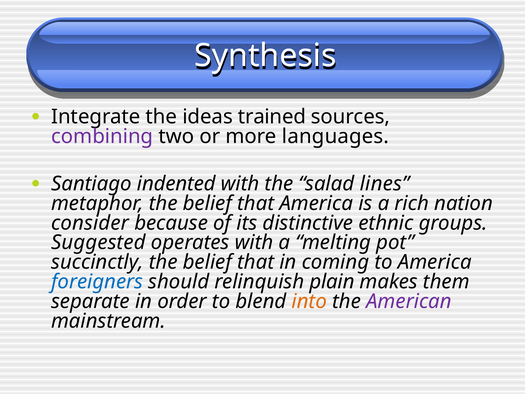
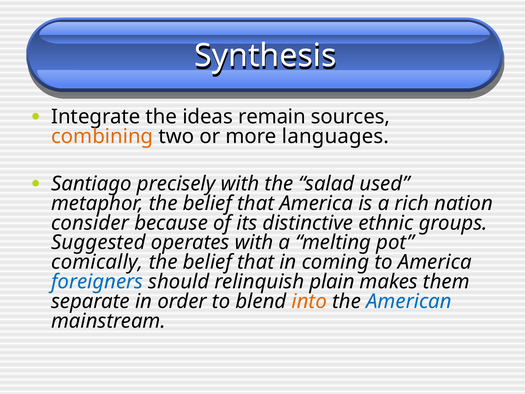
trained: trained -> remain
combining colour: purple -> orange
indented: indented -> precisely
lines: lines -> used
succinctly: succinctly -> comically
American colour: purple -> blue
